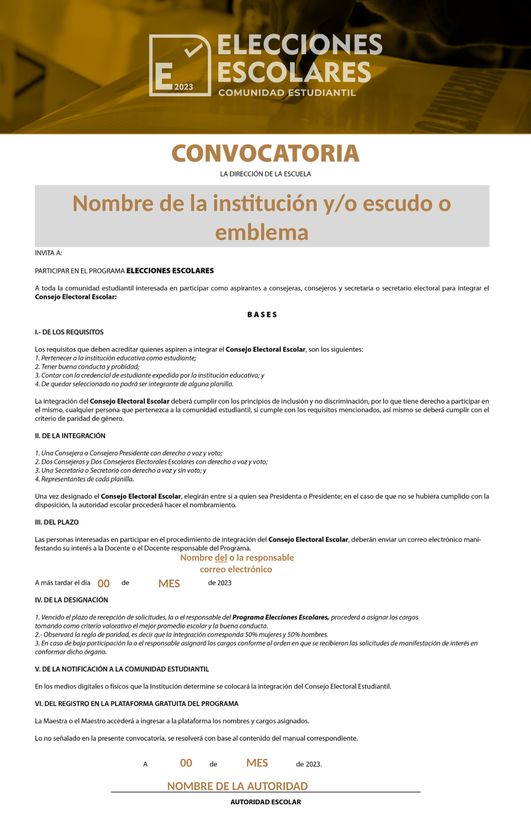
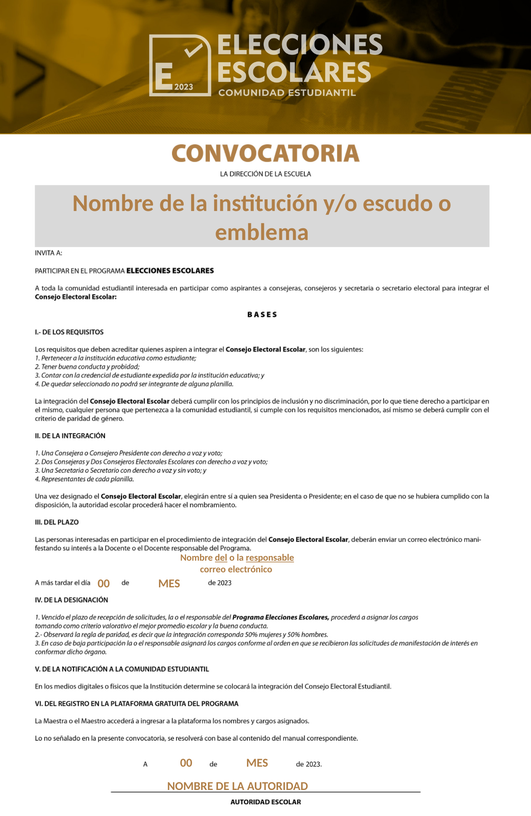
responsable underline: none -> present
